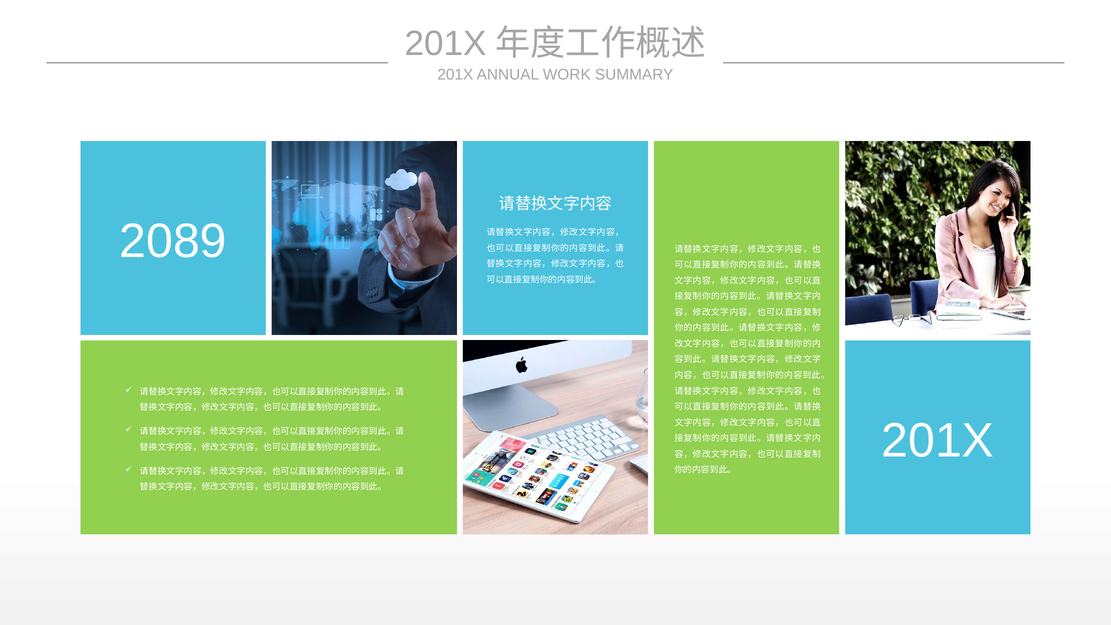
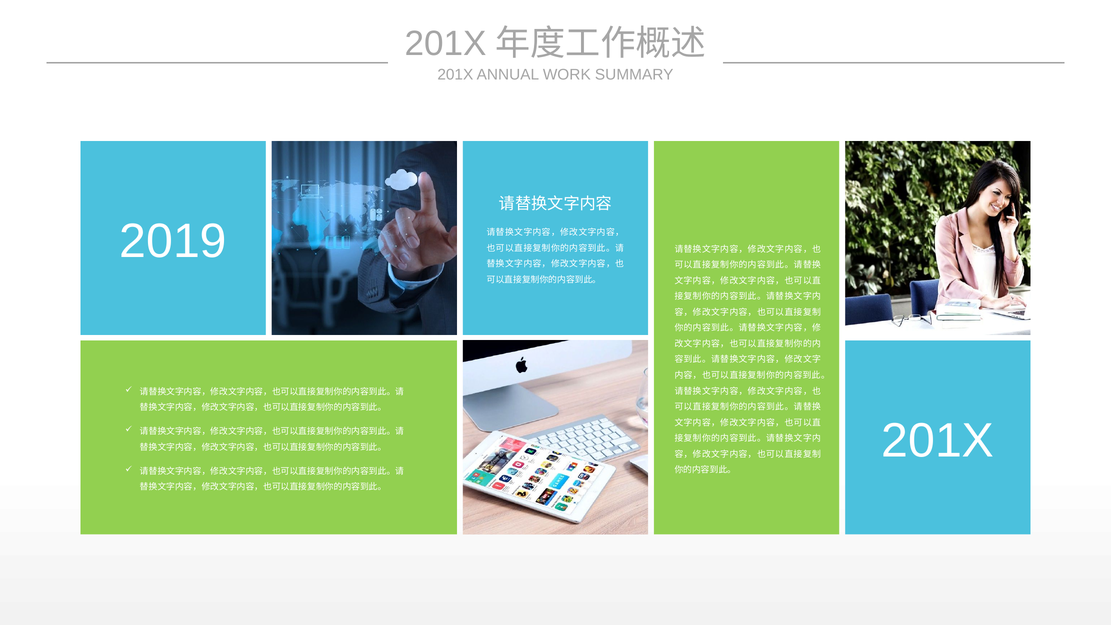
2089: 2089 -> 2019
